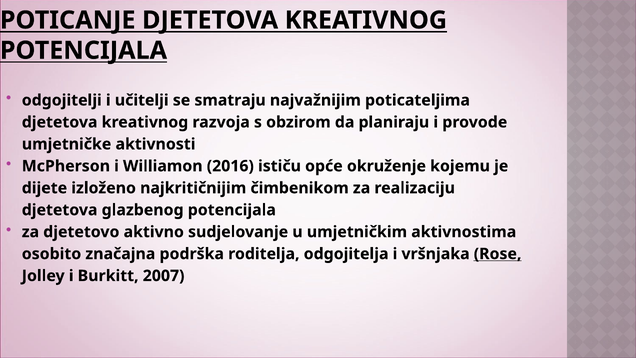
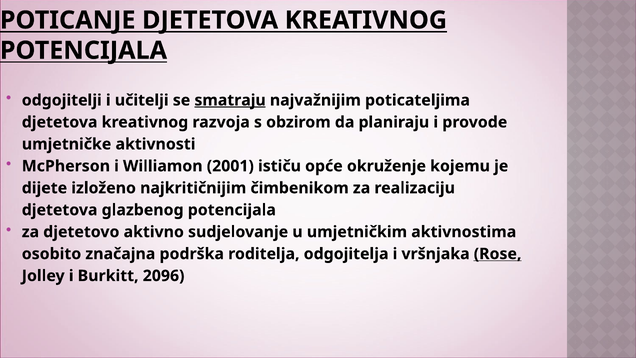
smatraju underline: none -> present
2016: 2016 -> 2001
2007: 2007 -> 2096
